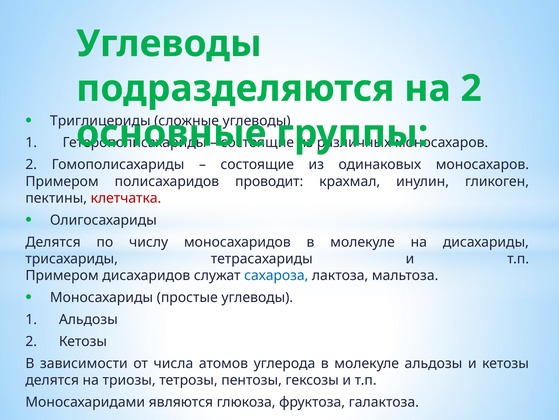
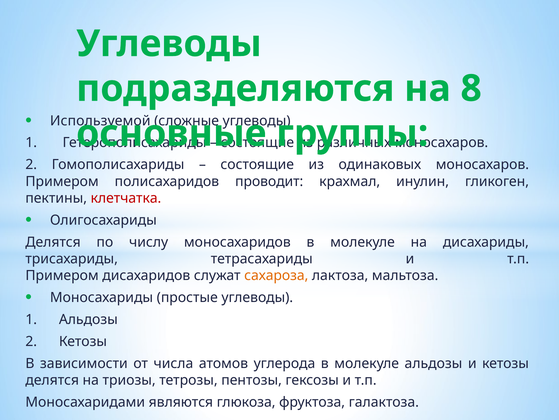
на 2: 2 -> 8
Триглицериды: Триглицериды -> Используемой
сахароза colour: blue -> orange
